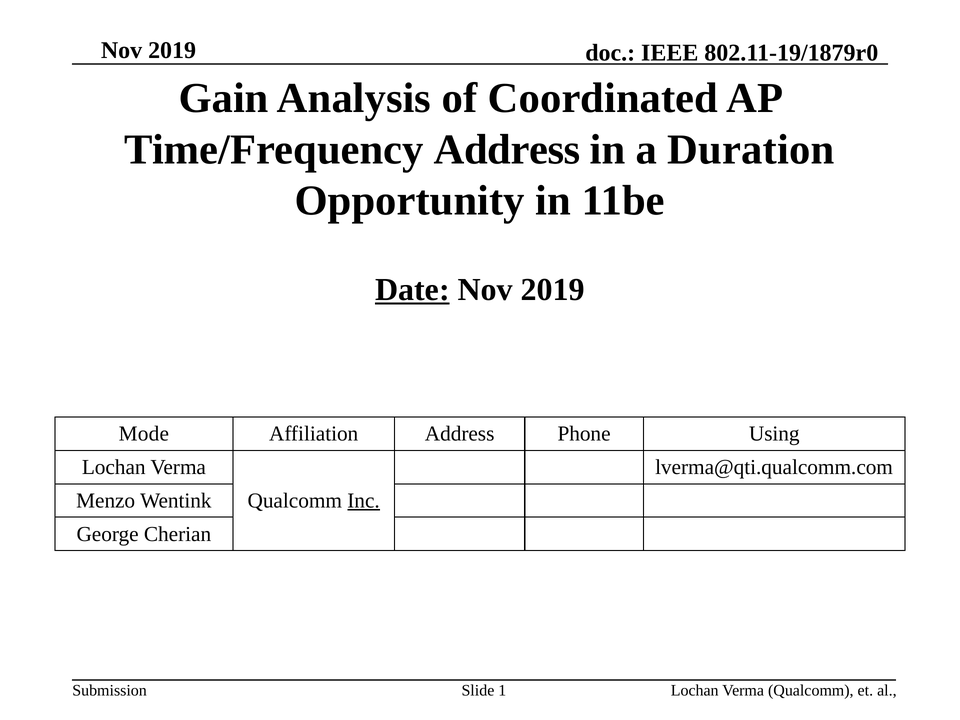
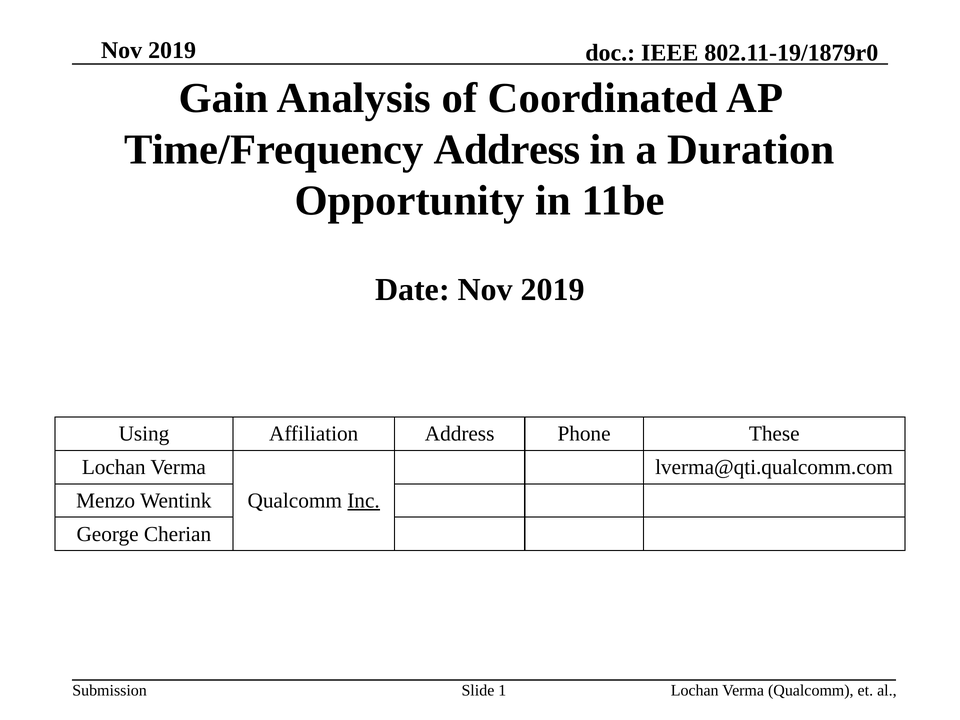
Date underline: present -> none
Mode: Mode -> Using
Using: Using -> These
